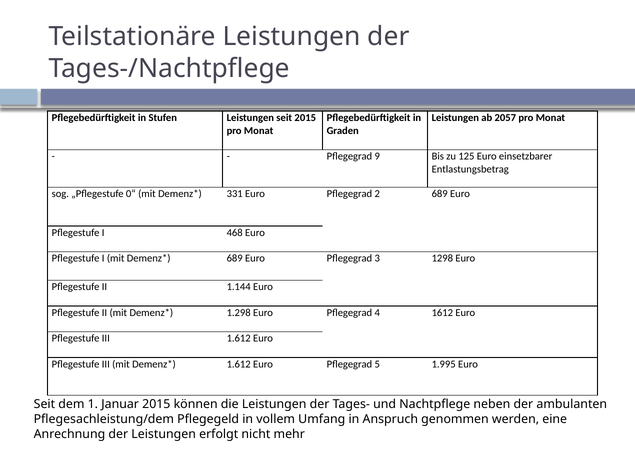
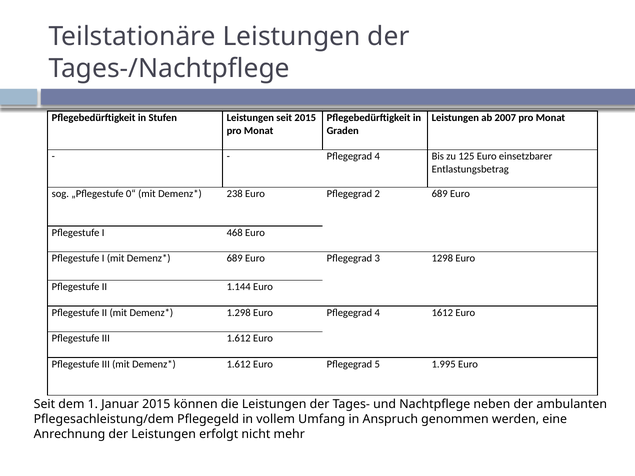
2057: 2057 -> 2007
9 at (377, 156): 9 -> 4
331: 331 -> 238
